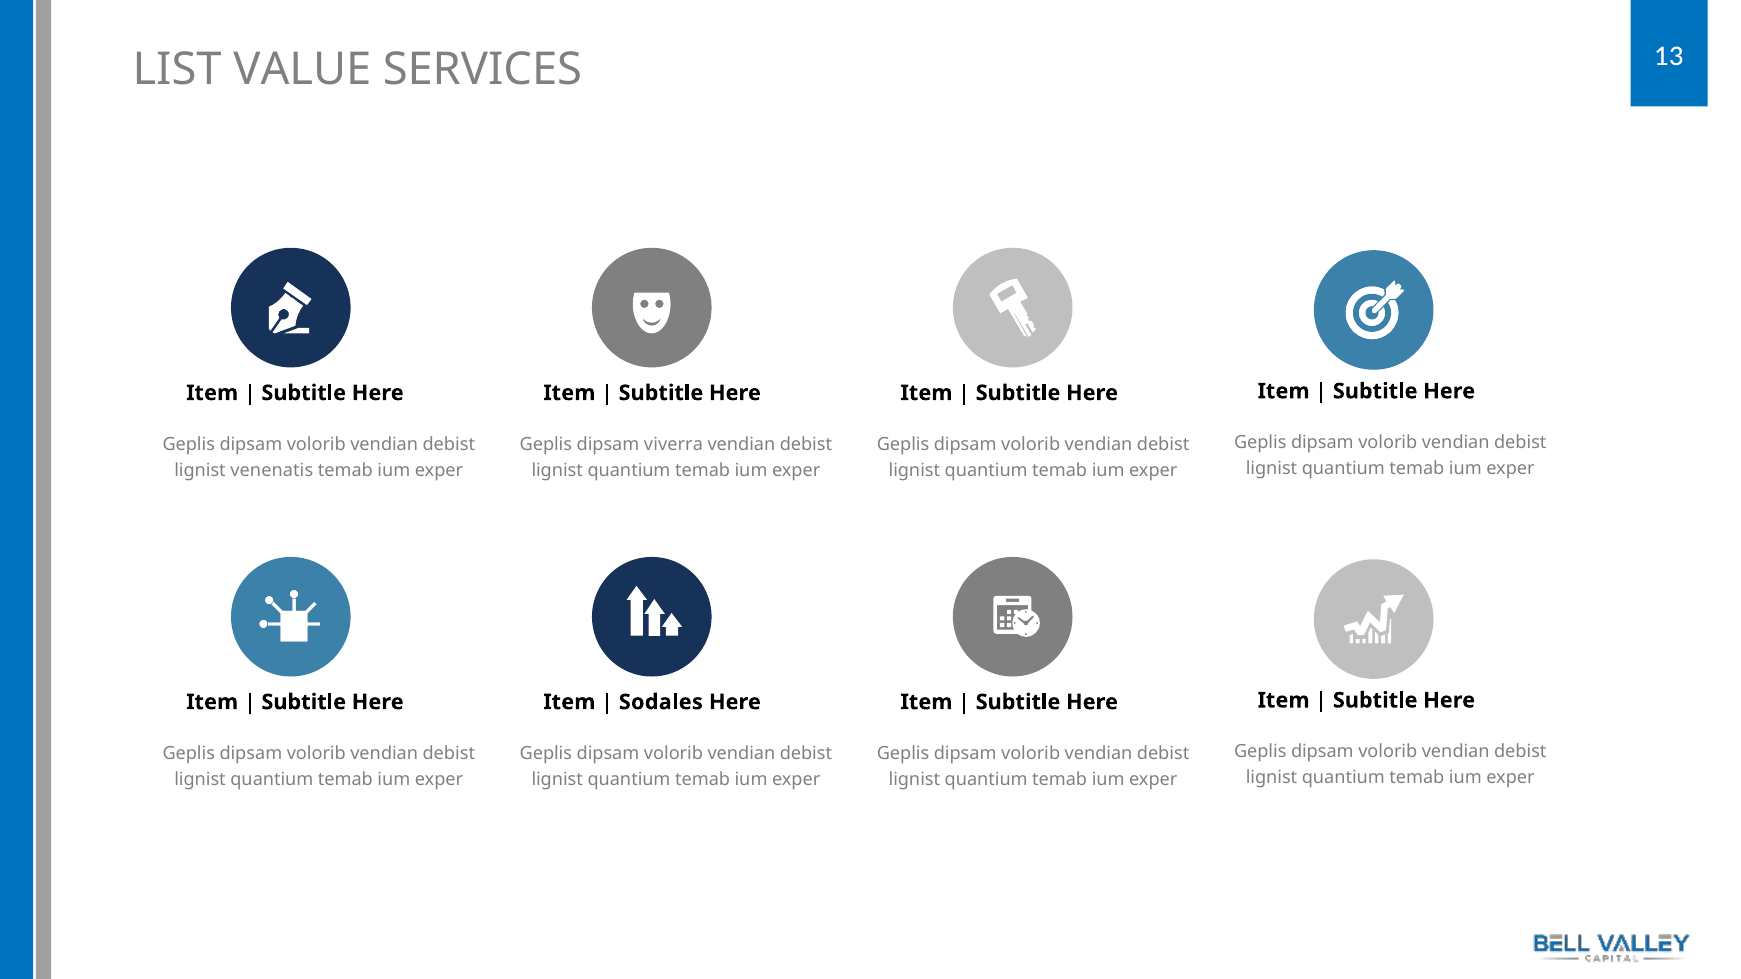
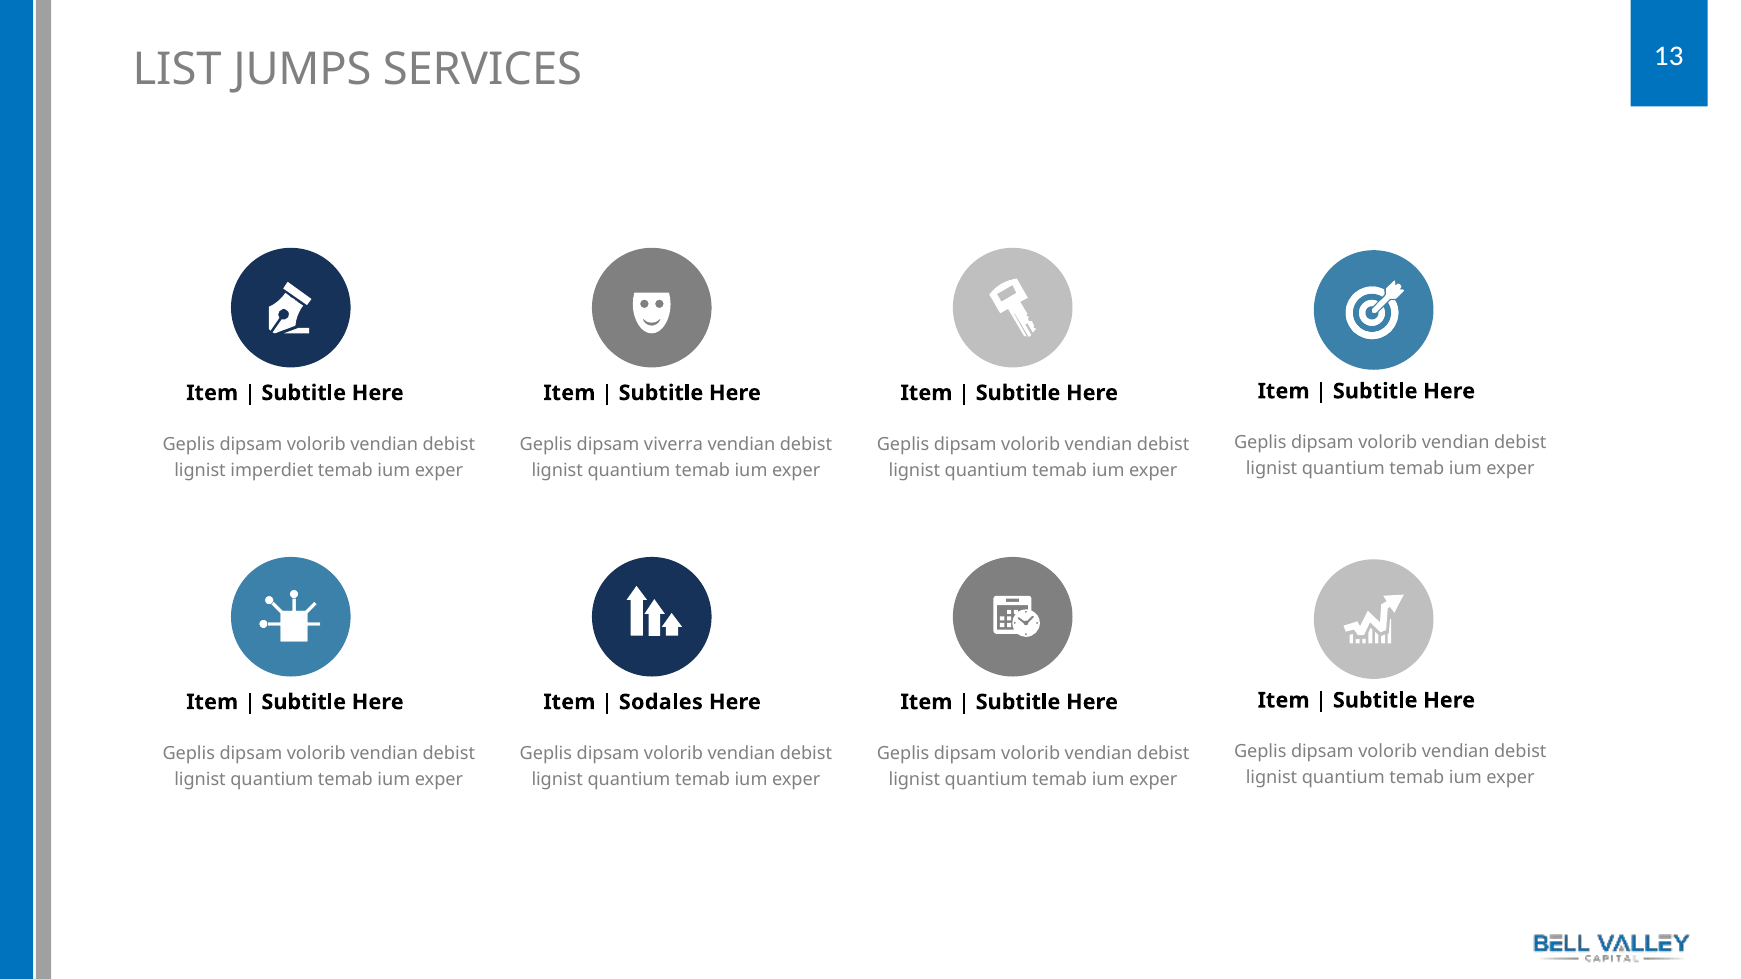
VALUE: VALUE -> JUMPS
venenatis: venenatis -> imperdiet
